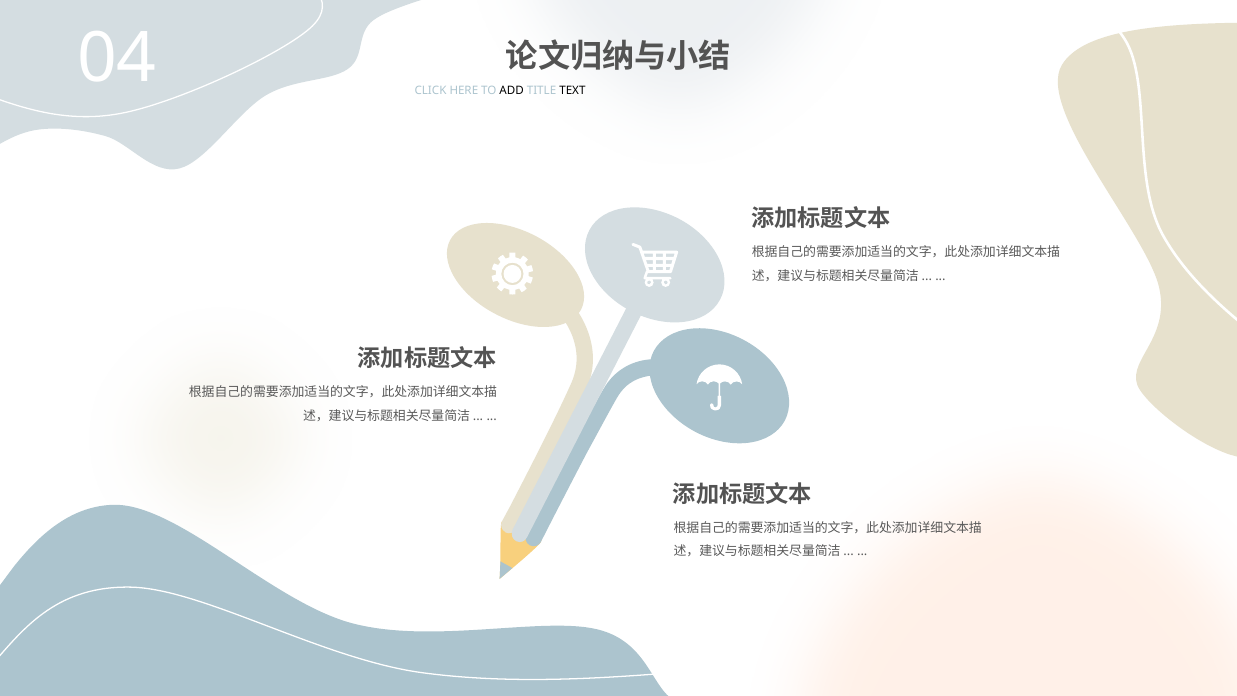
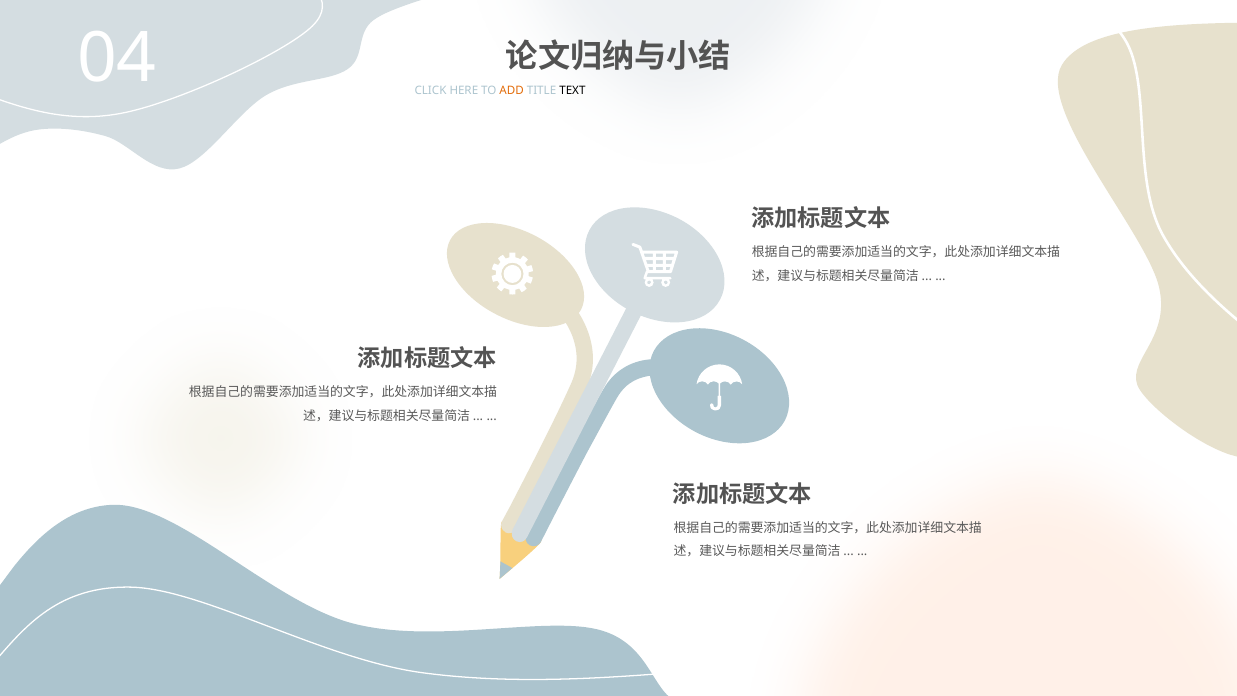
ADD colour: black -> orange
